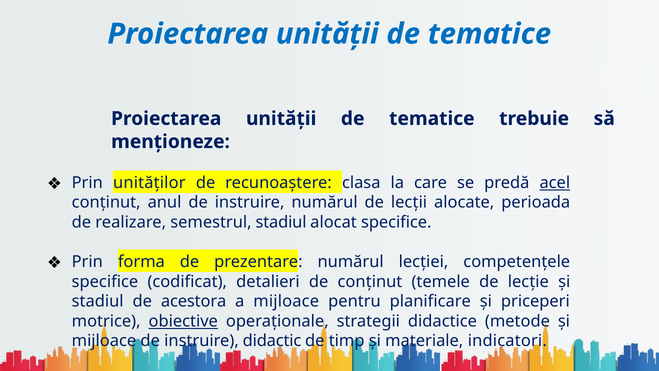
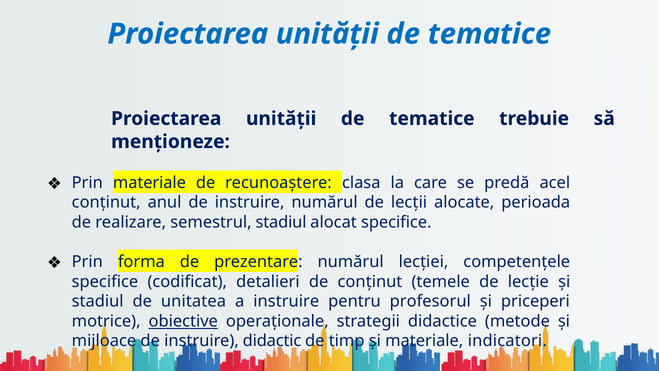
Prin unităților: unităților -> materiale
acel underline: present -> none
acestora: acestora -> unitatea
a mijloace: mijloace -> instruire
planificare: planificare -> profesorul
